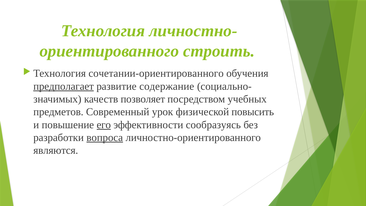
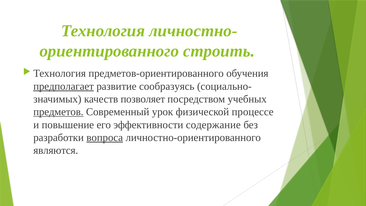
сочетании-ориентированного: сочетании-ориентированного -> предметов-ориентированного
содержание: содержание -> сообразуясь
предметов underline: none -> present
повысить: повысить -> процессе
его underline: present -> none
сообразуясь: сообразуясь -> содержание
